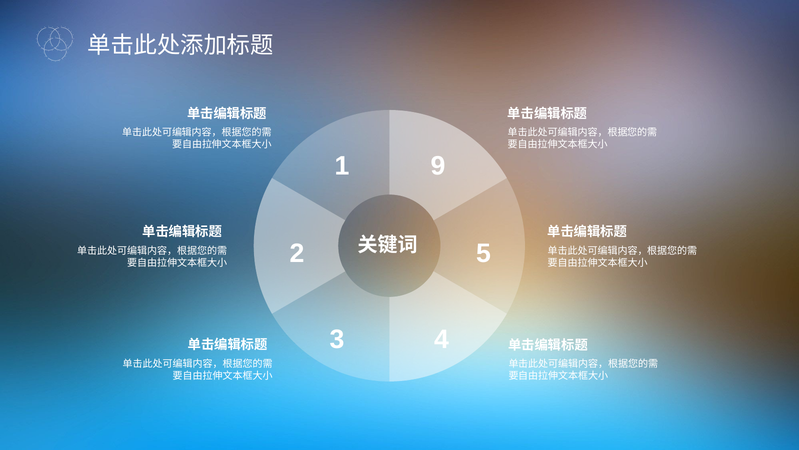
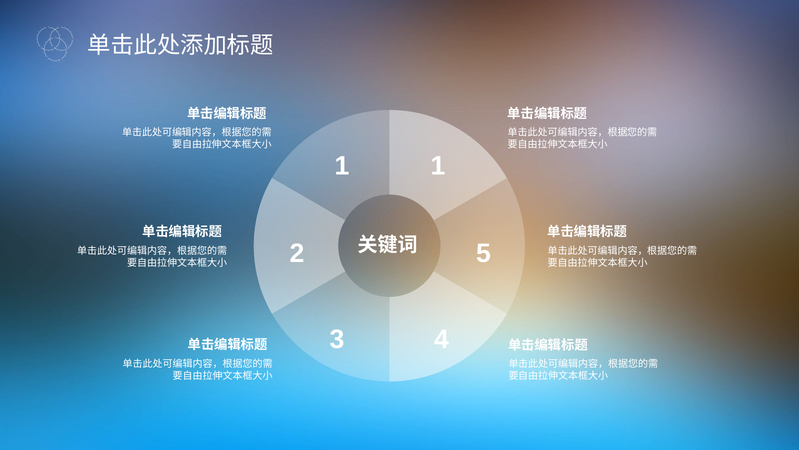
1 9: 9 -> 1
